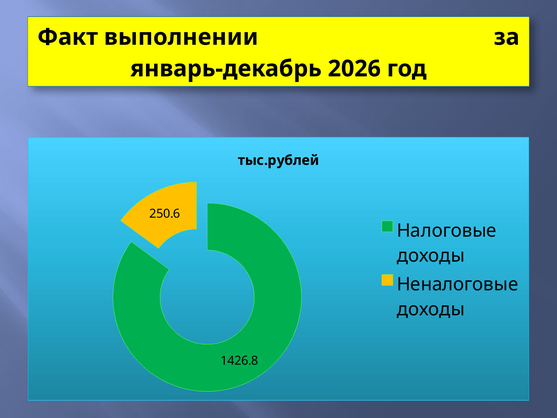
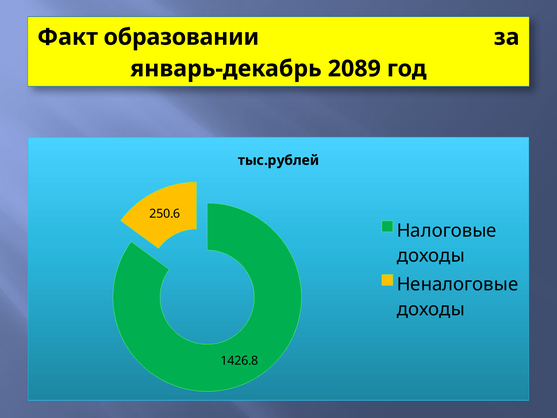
выполнении: выполнении -> образовании
2026: 2026 -> 2089
